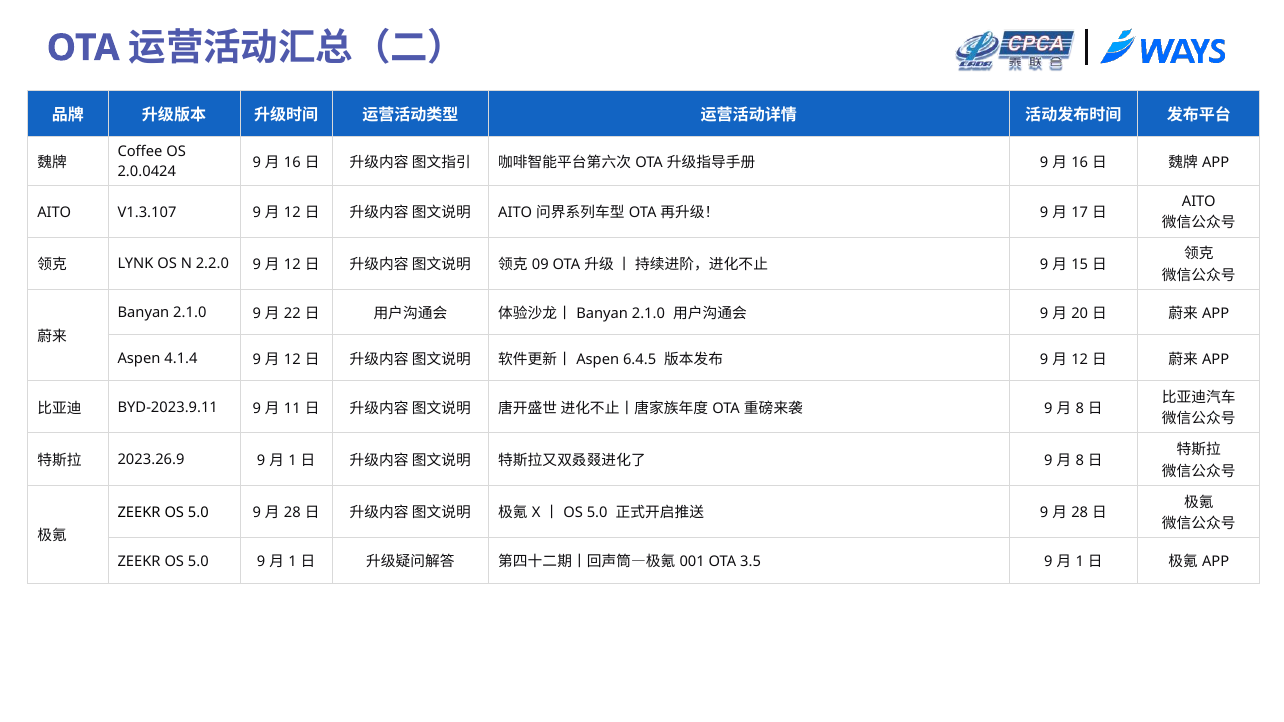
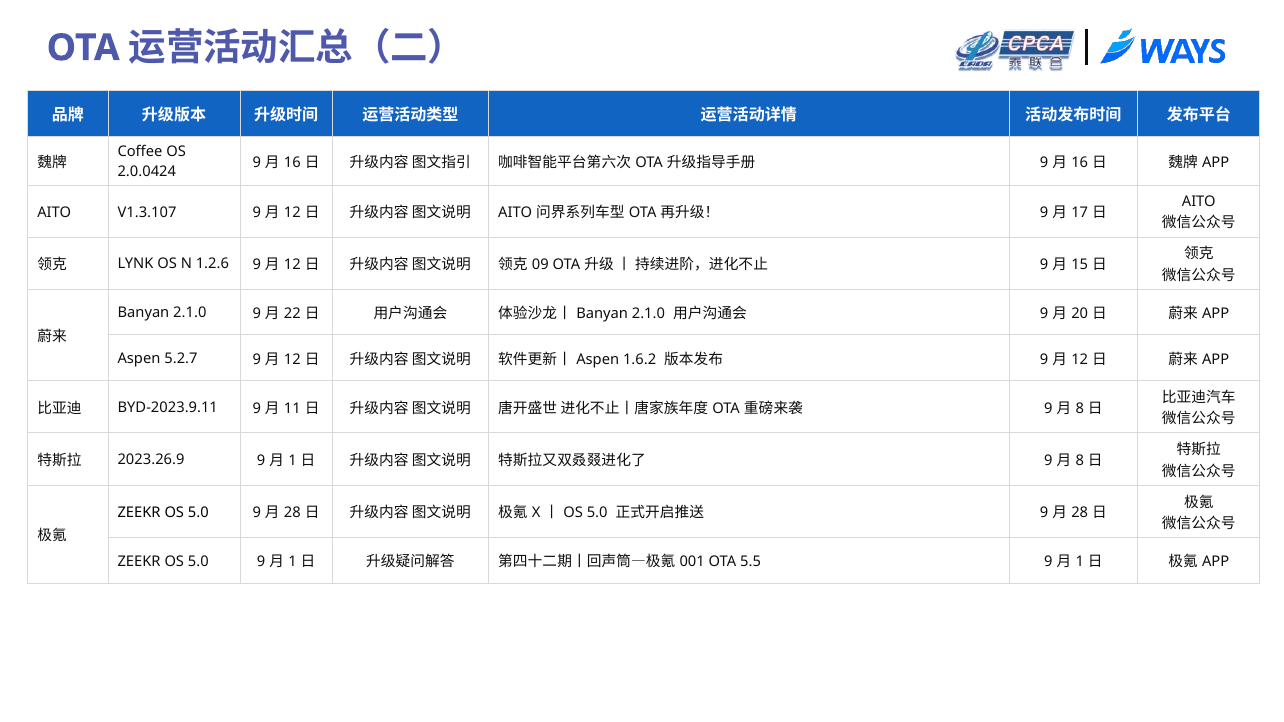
2.2.0: 2.2.0 -> 1.2.6
4.1.4: 4.1.4 -> 5.2.7
6.4.5: 6.4.5 -> 1.6.2
3.5: 3.5 -> 5.5
